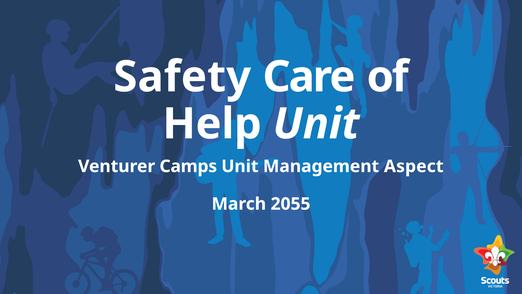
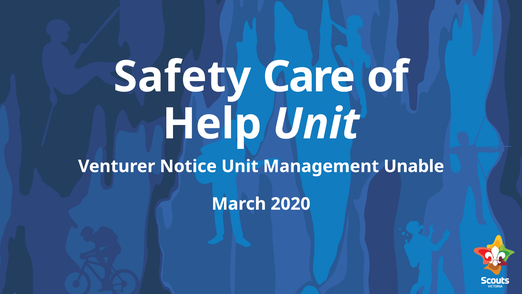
Camps: Camps -> Notice
Aspect: Aspect -> Unable
2055: 2055 -> 2020
